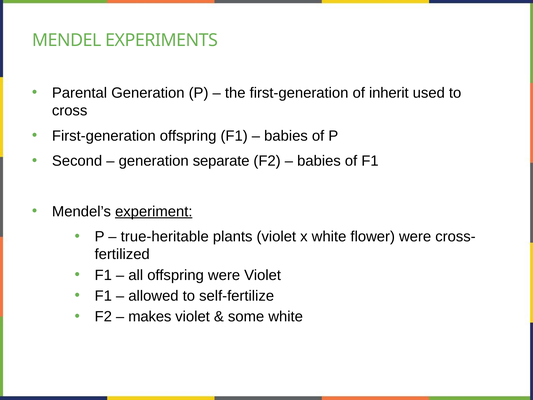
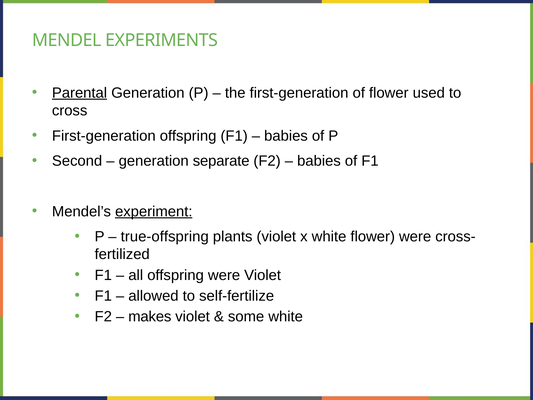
Parental underline: none -> present
of inherit: inherit -> flower
true-heritable: true-heritable -> true-offspring
